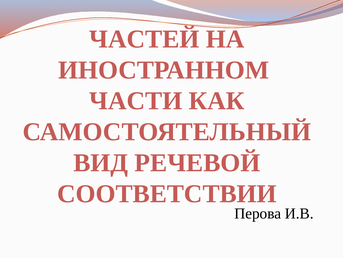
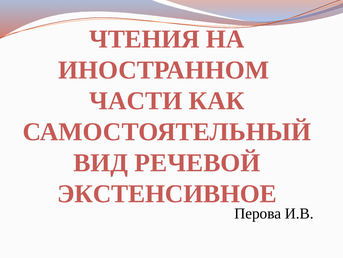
ЧАСТЕЙ: ЧАСТЕЙ -> ЧТЕНИЯ
СООТВЕТСТВИИ: СООТВЕТСТВИИ -> ЭКСТЕНСИВНОЕ
